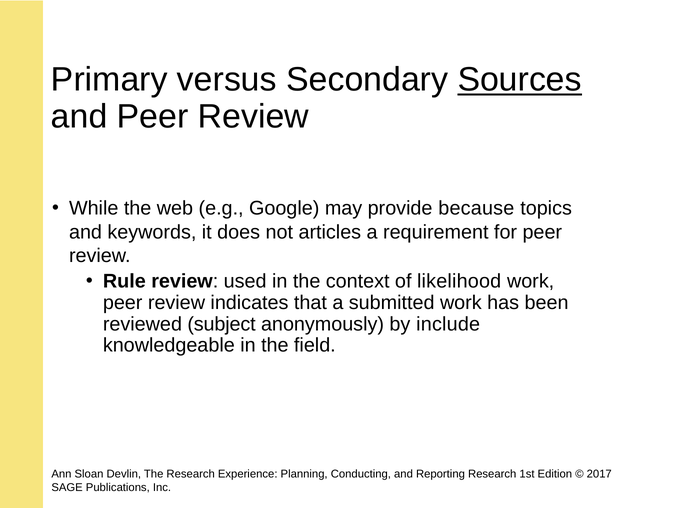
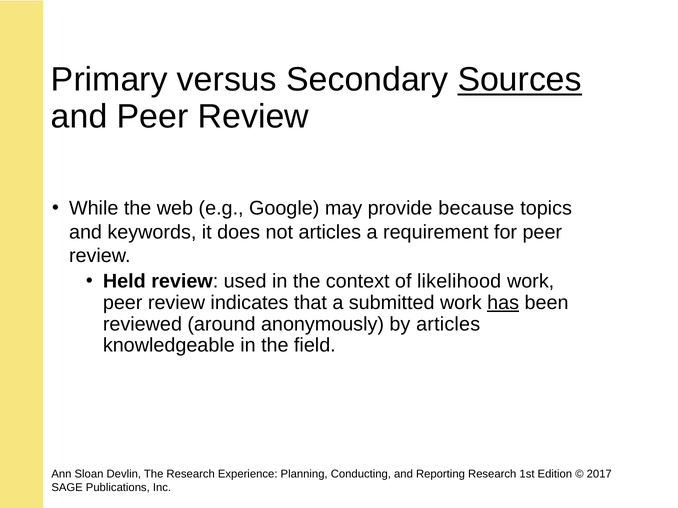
Rule: Rule -> Held
has underline: none -> present
subject: subject -> around
by include: include -> articles
